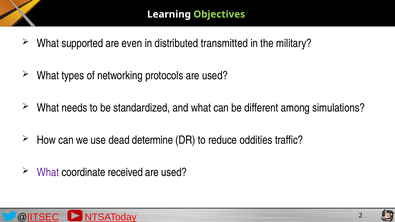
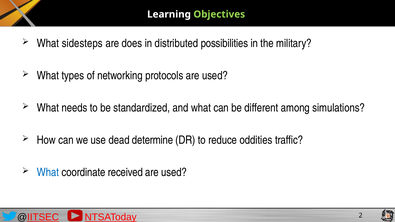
supported: supported -> sidesteps
even: even -> does
transmitted: transmitted -> possibilities
What at (48, 172) colour: purple -> blue
